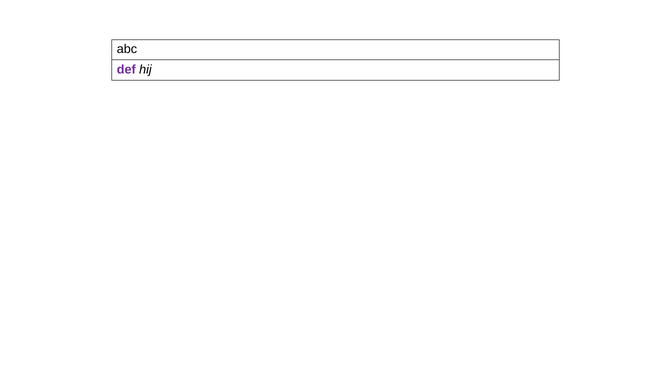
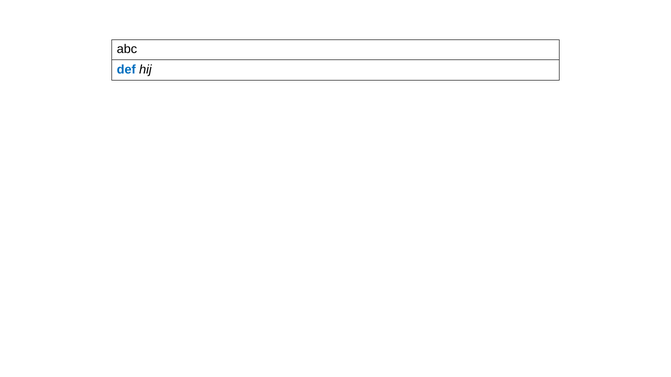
def colour: purple -> blue
